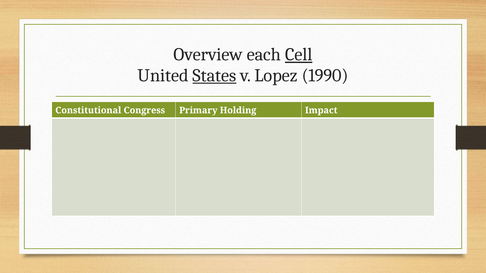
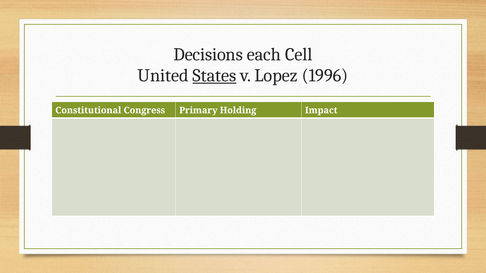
Overview: Overview -> Decisions
Cell underline: present -> none
1990: 1990 -> 1996
